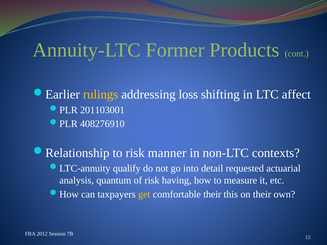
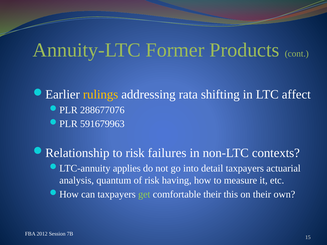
loss: loss -> rata
201103001: 201103001 -> 288677076
408276910: 408276910 -> 591679963
manner: manner -> failures
qualify: qualify -> applies
detail requested: requested -> taxpayers
get colour: yellow -> light green
